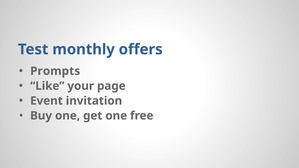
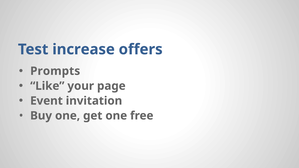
monthly: monthly -> increase
